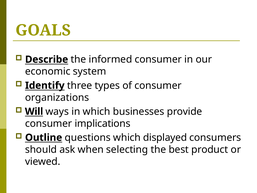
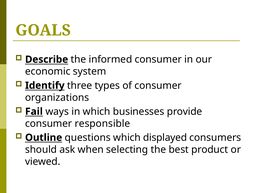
Will: Will -> Fail
implications: implications -> responsible
